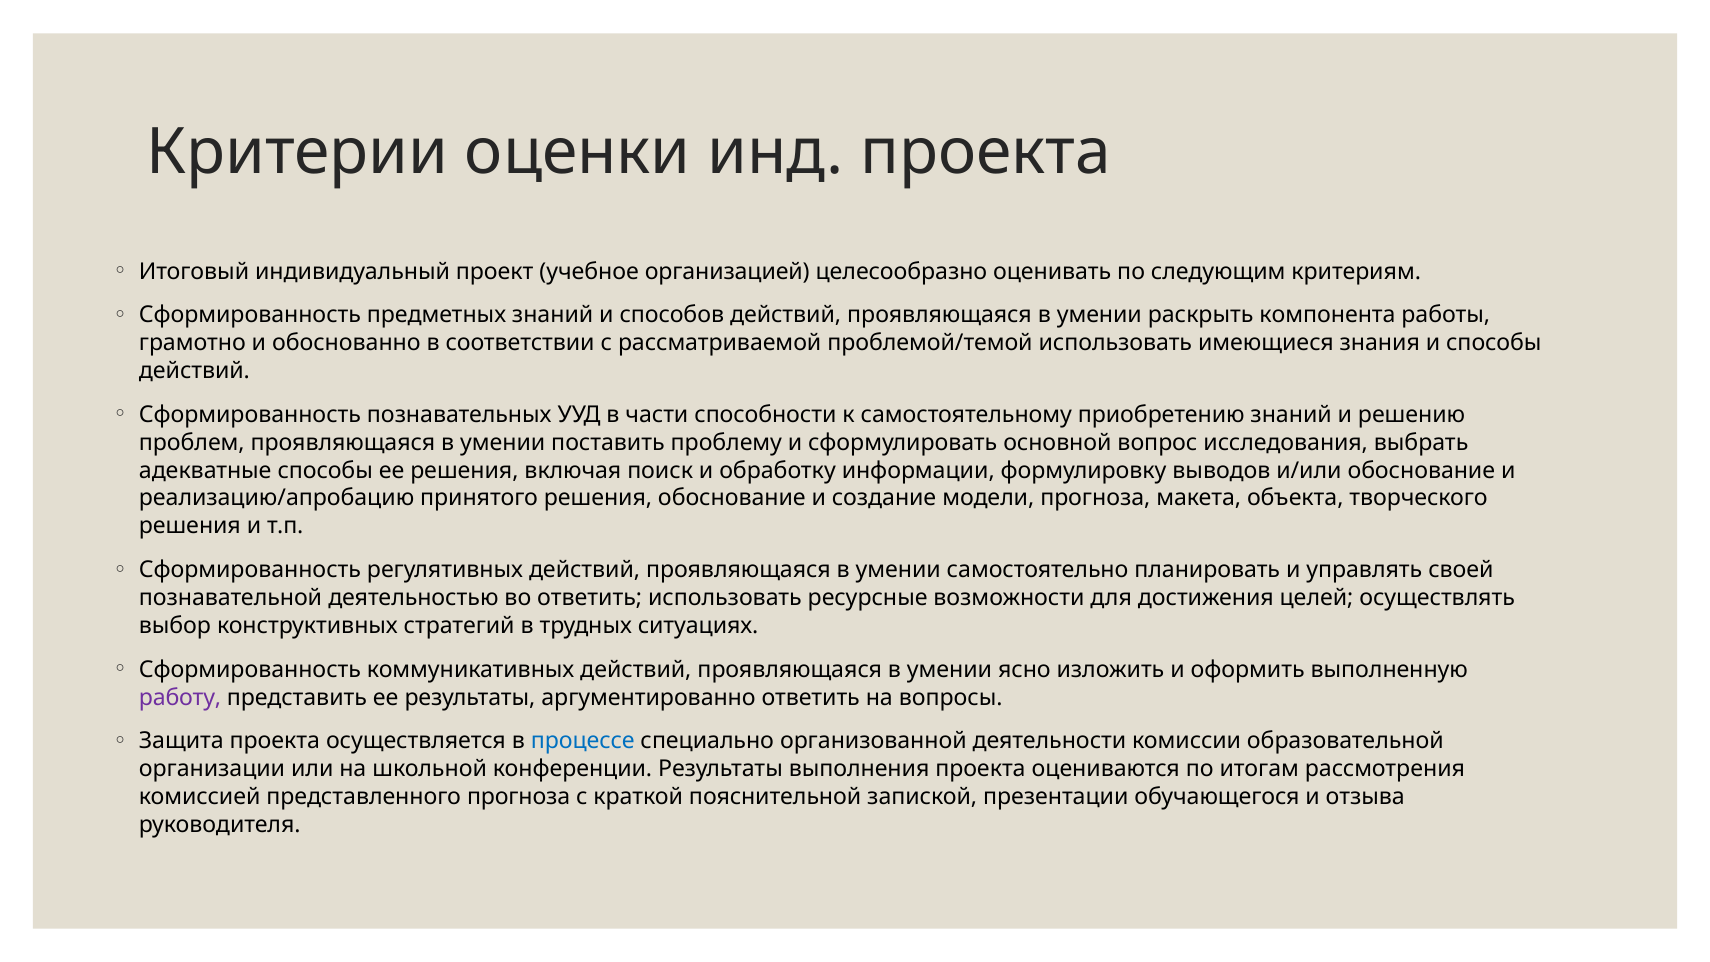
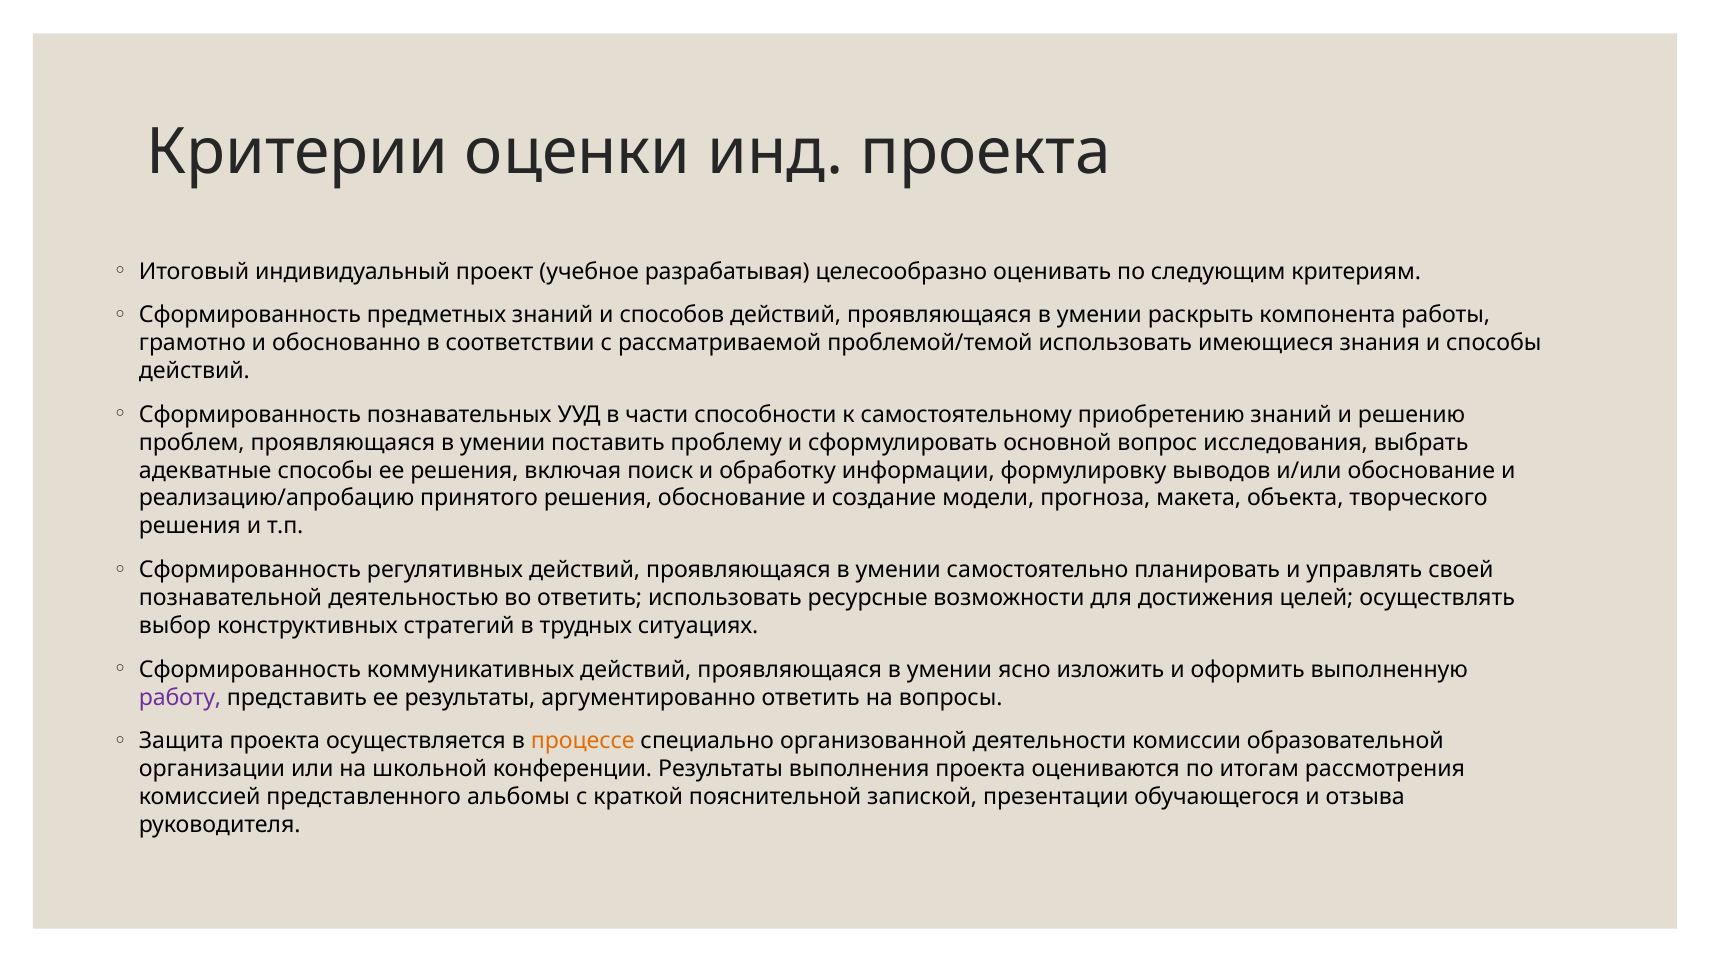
организацией: организацией -> разрабатывая
процессе colour: blue -> orange
представленного прогноза: прогноза -> альбомы
